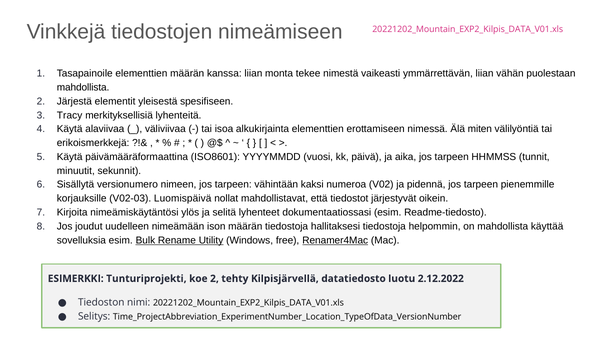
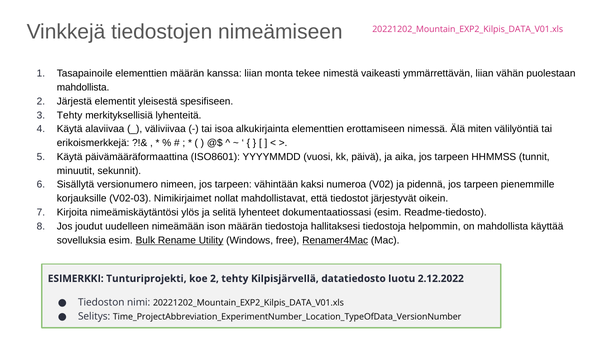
Tracy at (70, 115): Tracy -> Tehty
Luomispäivä: Luomispäivä -> Nimikirjaimet
